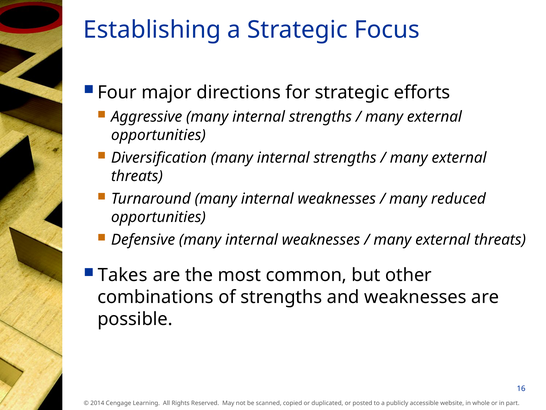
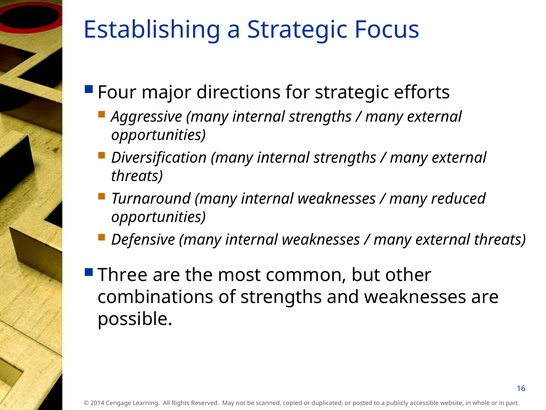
Takes: Takes -> Three
